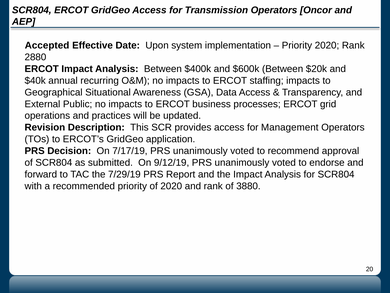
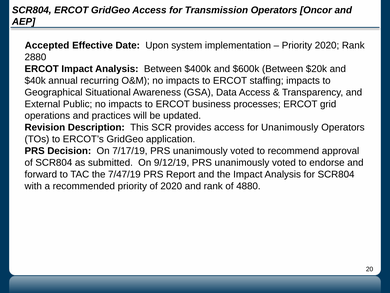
for Management: Management -> Unanimously
7/29/19: 7/29/19 -> 7/47/19
3880: 3880 -> 4880
